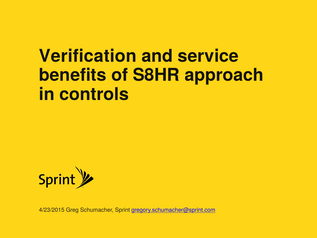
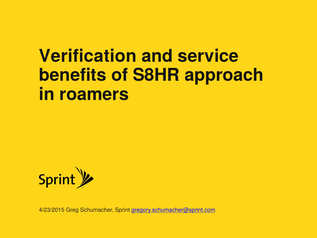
controls: controls -> roamers
